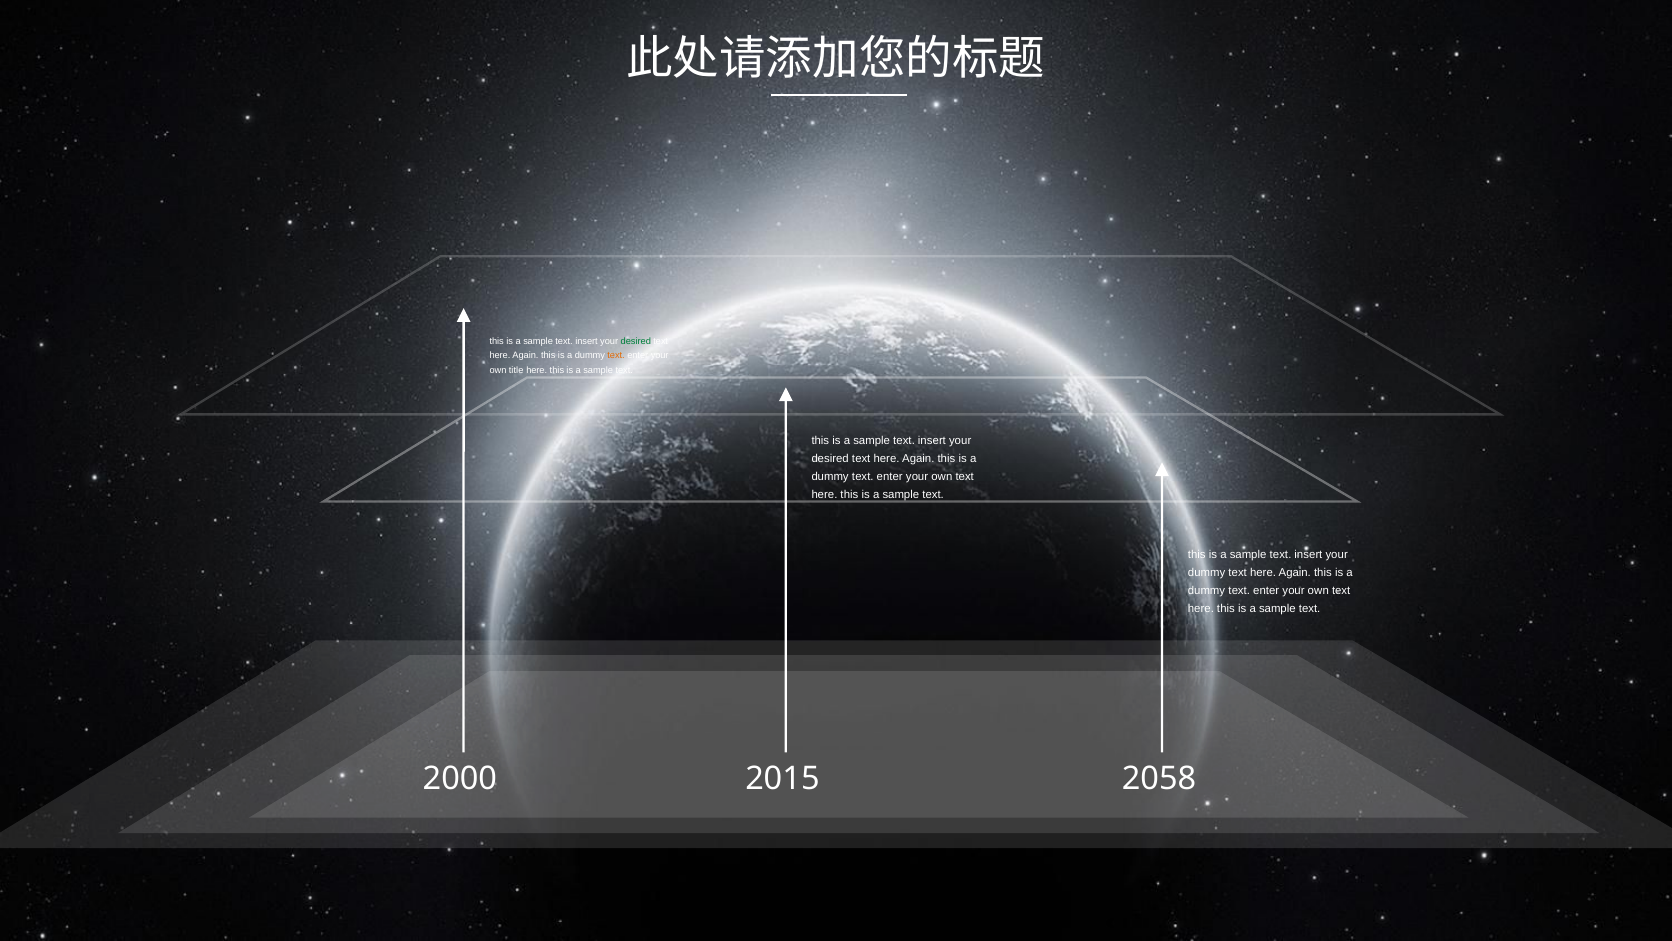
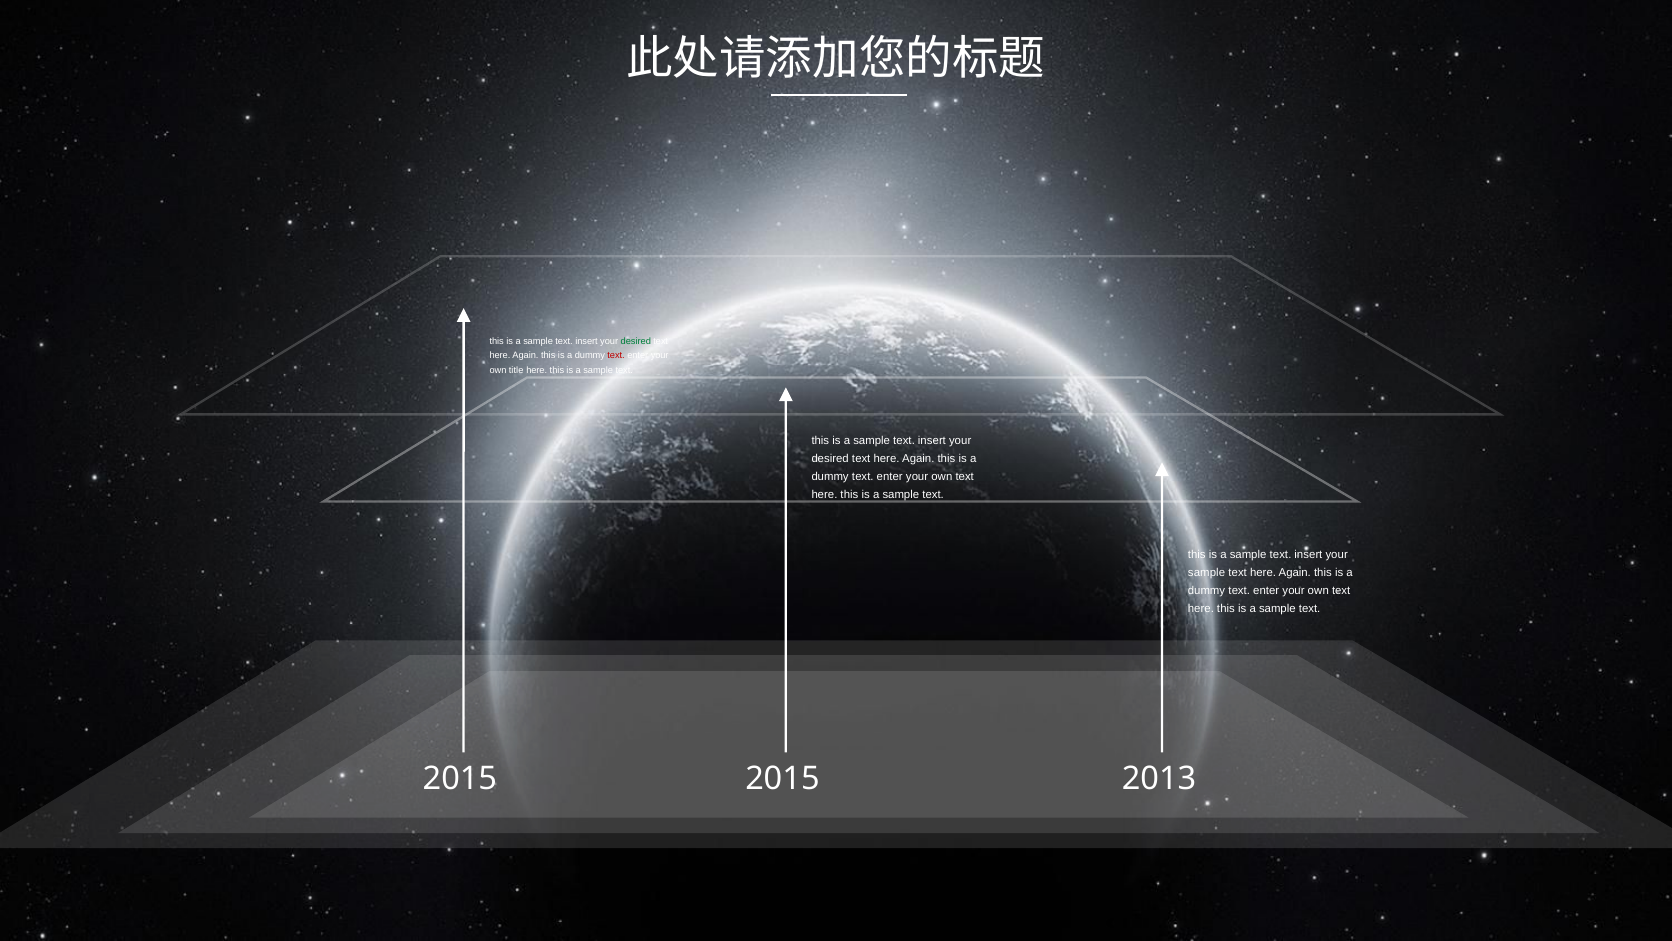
text at (616, 355) colour: orange -> red
dummy at (1207, 573): dummy -> sample
2000 at (460, 779): 2000 -> 2015
2058: 2058 -> 2013
